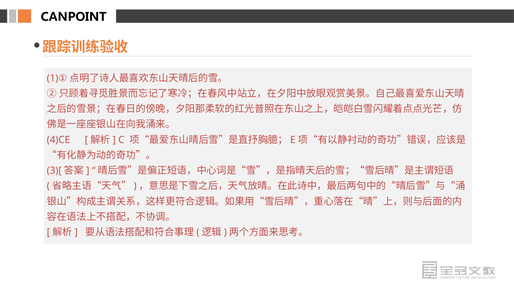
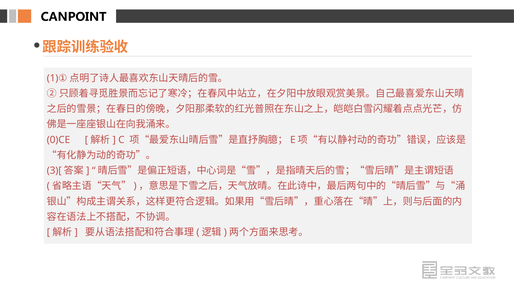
4)CE: 4)CE -> 0)CE
